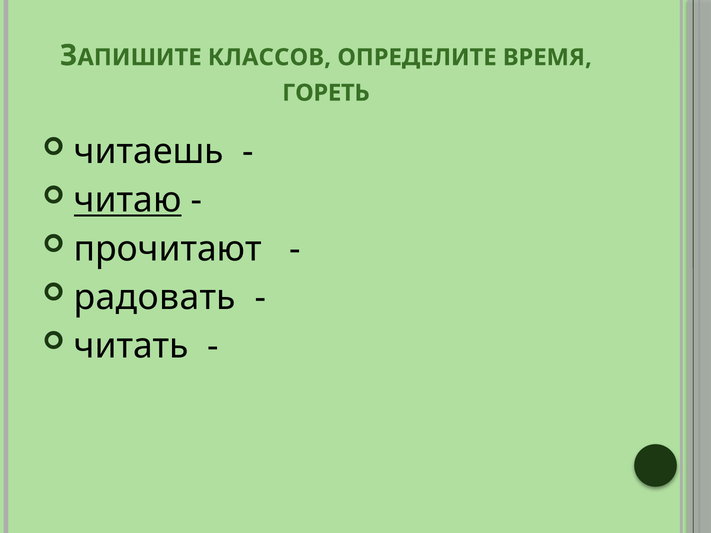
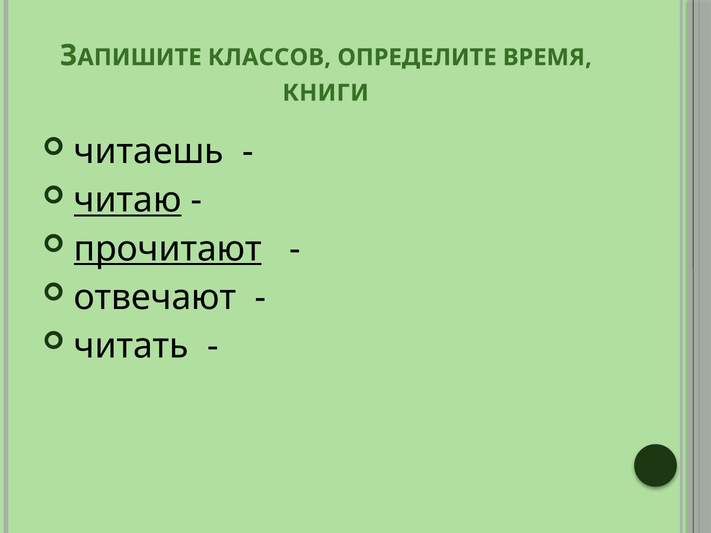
ГОРЕТЬ: ГОРЕТЬ -> КНИГИ
прочитают underline: none -> present
радовать: радовать -> отвечают
